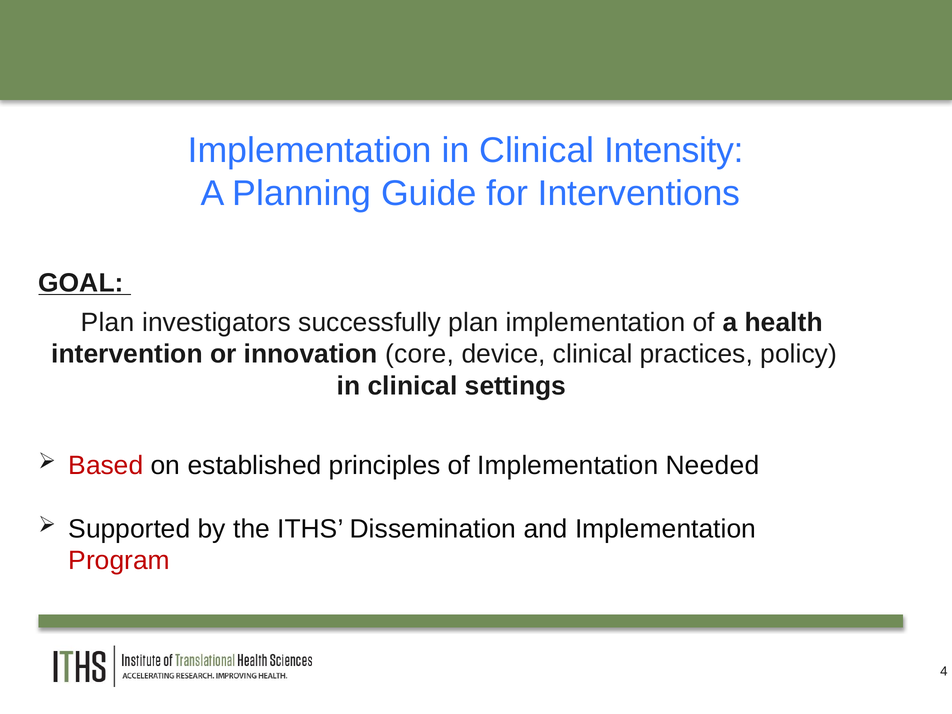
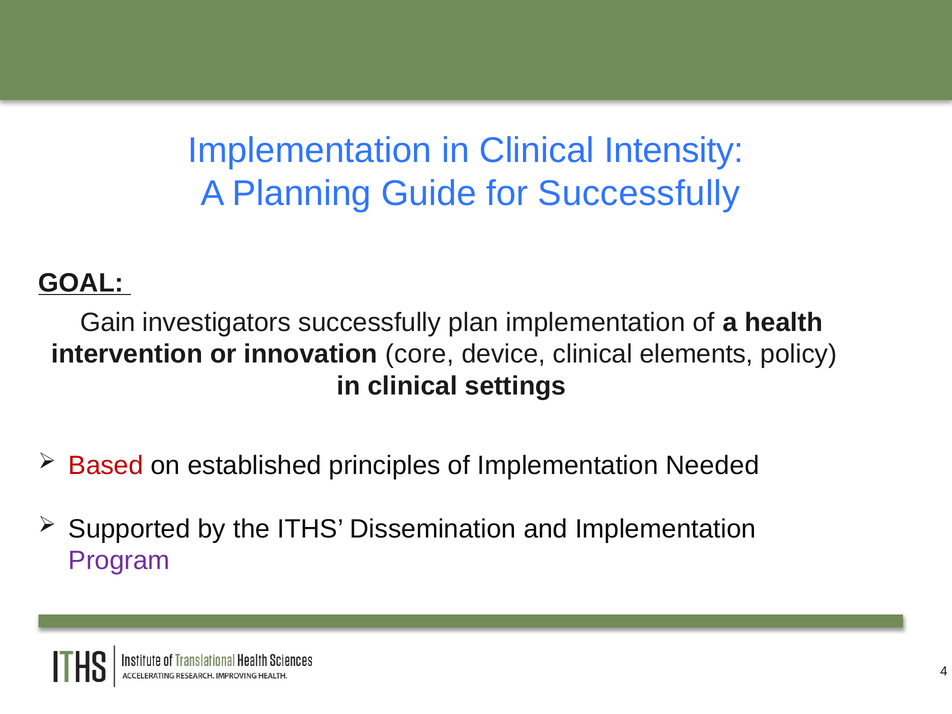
for Interventions: Interventions -> Successfully
Plan at (108, 323): Plan -> Gain
practices: practices -> elements
Program colour: red -> purple
